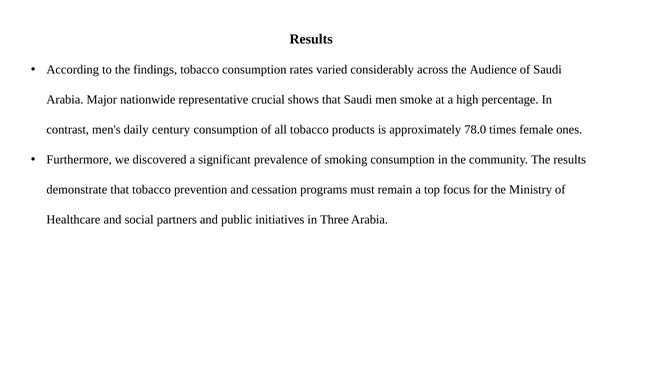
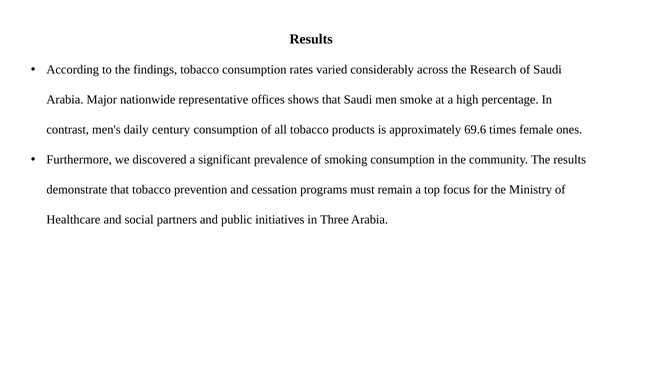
Audience: Audience -> Research
crucial: crucial -> offices
78.0: 78.0 -> 69.6
